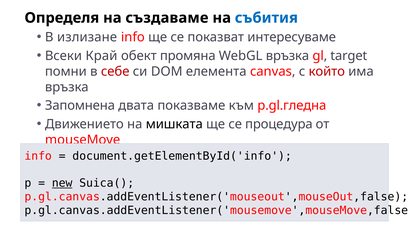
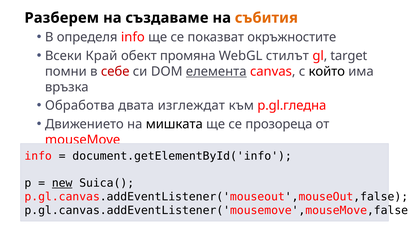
Определя: Определя -> Разберем
събития colour: blue -> orange
излизане: излизане -> определя
интересуваме: интересуваме -> окръжностите
WebGL връзка: връзка -> стилът
елемента underline: none -> present
който colour: red -> black
Запомнена: Запомнена -> Обработва
показваме: показваме -> изглеждат
процедура: процедура -> прозореца
